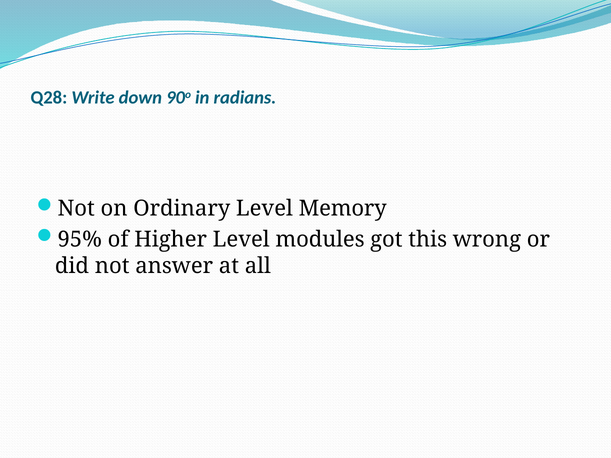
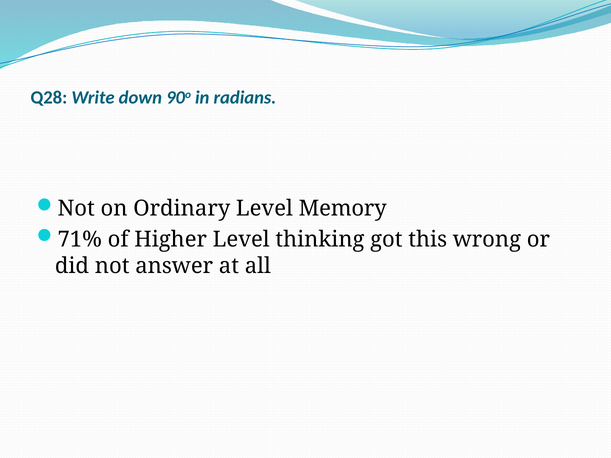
95%: 95% -> 71%
modules: modules -> thinking
